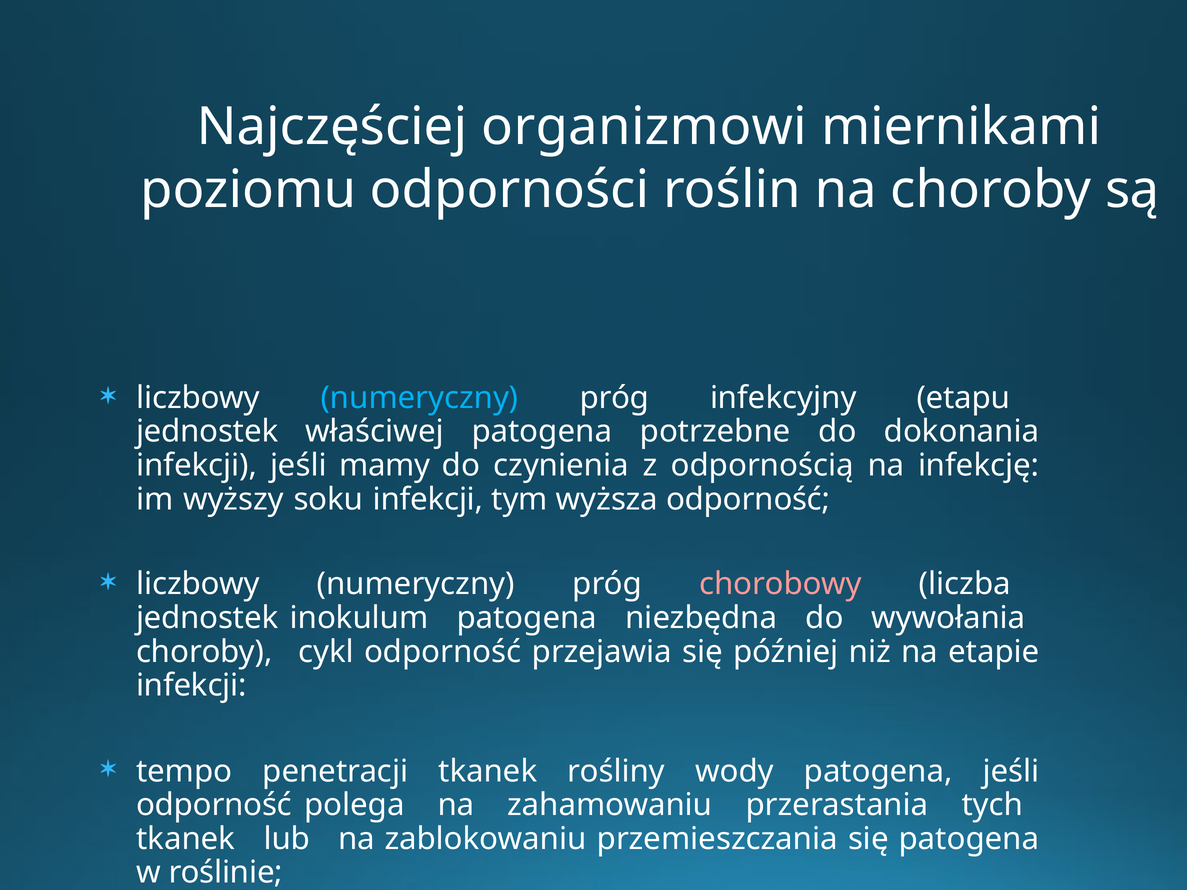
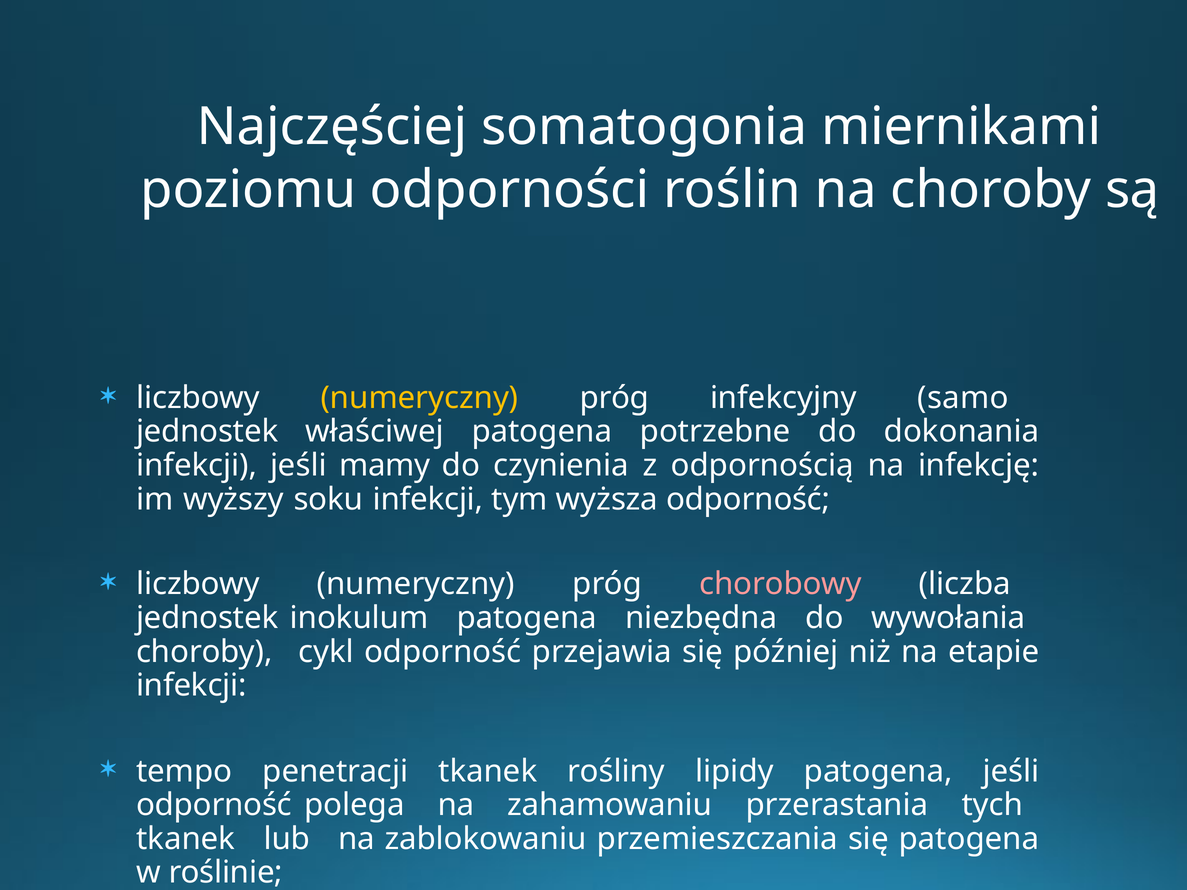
organizmowi: organizmowi -> somatogonia
numeryczny at (419, 398) colour: light blue -> yellow
etapu: etapu -> samo
wody: wody -> lipidy
